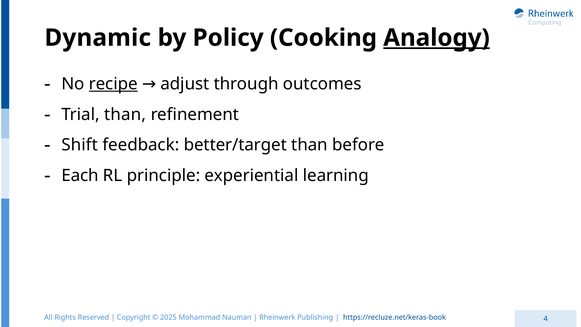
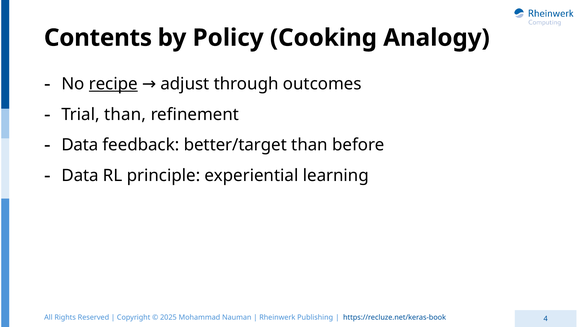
Dynamic: Dynamic -> Contents
Analogy underline: present -> none
Shift at (80, 145): Shift -> Data
Each at (80, 175): Each -> Data
